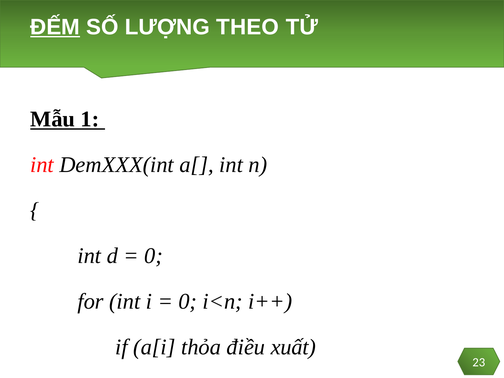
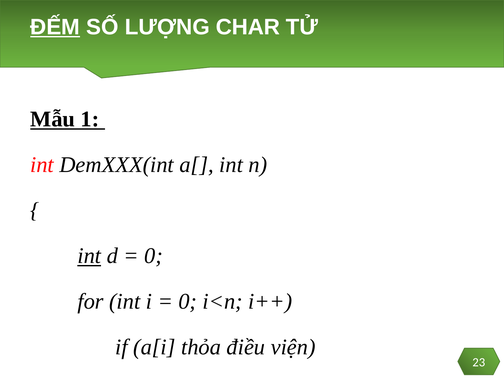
THEO: THEO -> CHAR
int at (89, 256) underline: none -> present
xuất: xuất -> viện
